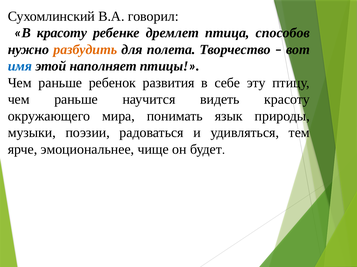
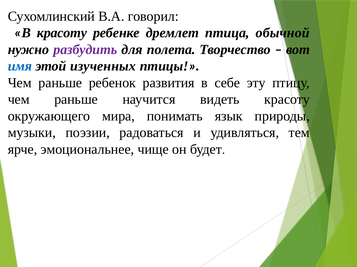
способов: способов -> обычной
разбудить colour: orange -> purple
наполняет: наполняет -> изученных
